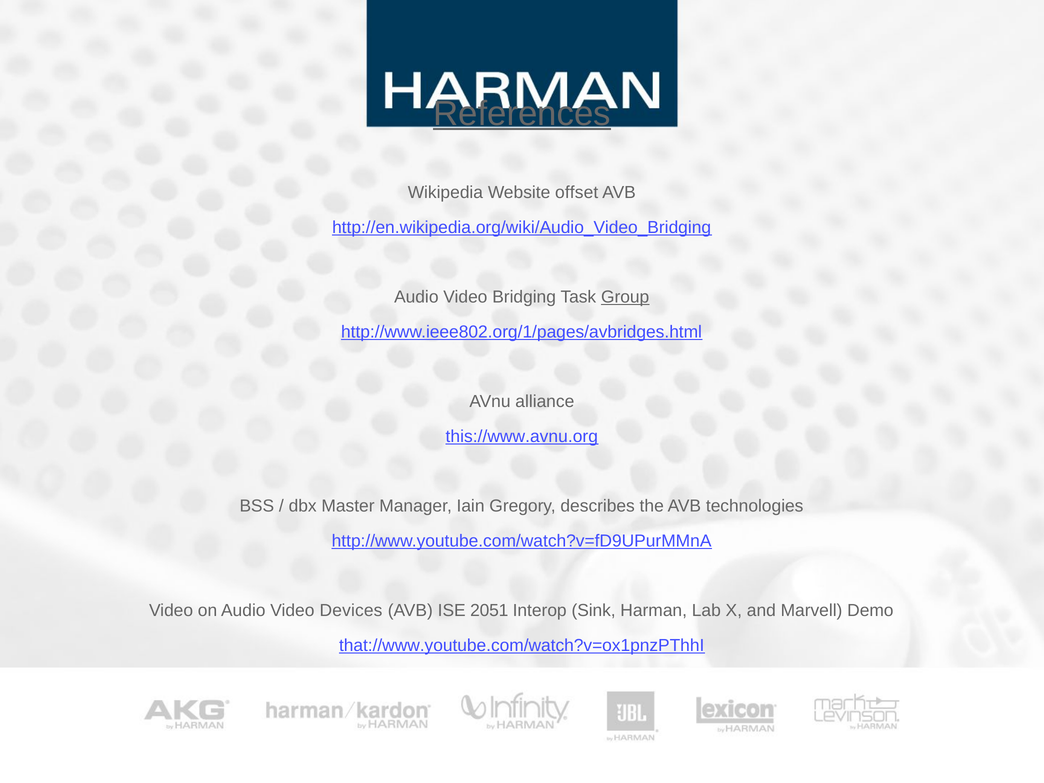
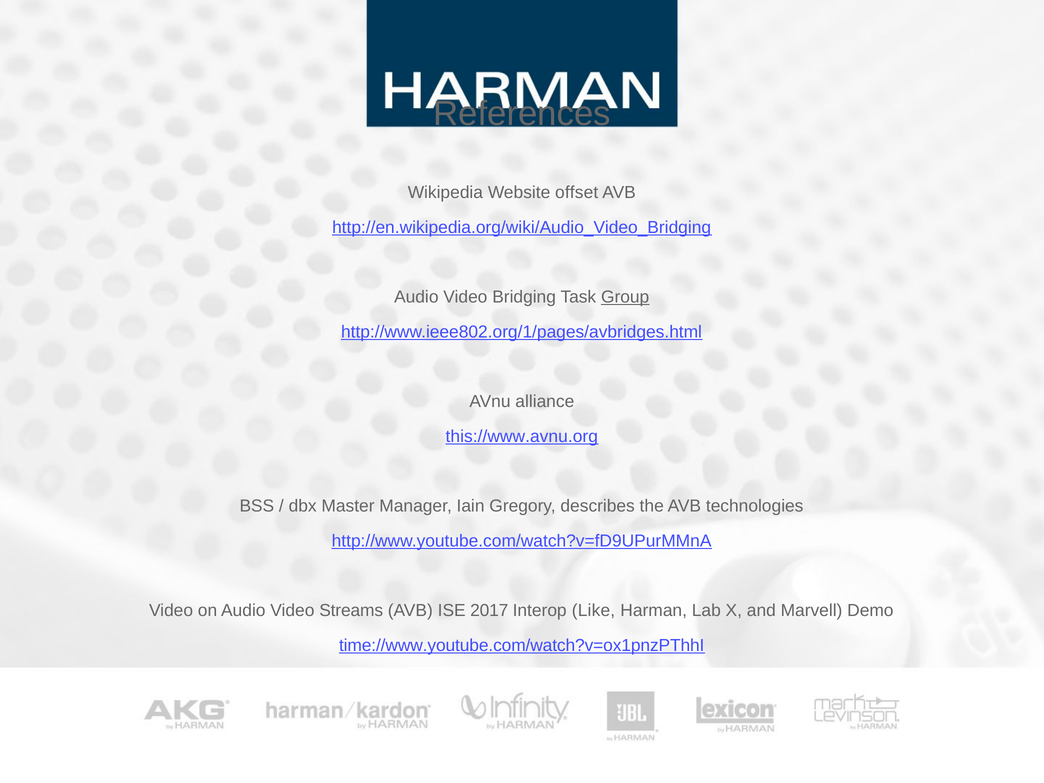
References underline: present -> none
Devices: Devices -> Streams
2051: 2051 -> 2017
Sink: Sink -> Like
that://www.youtube.com/watch?v=ox1pnzPThhI: that://www.youtube.com/watch?v=ox1pnzPThhI -> time://www.youtube.com/watch?v=ox1pnzPThhI
